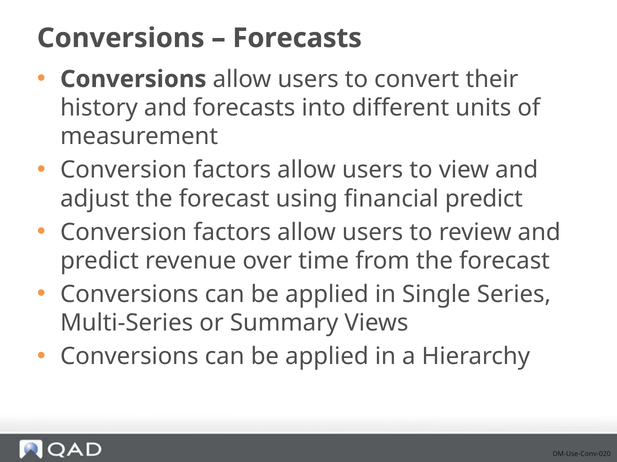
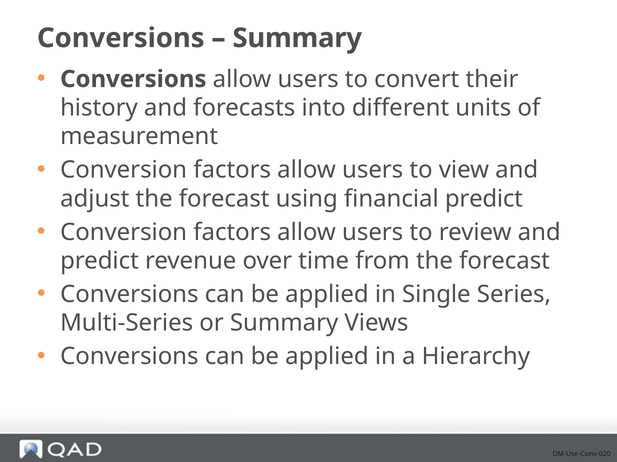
Forecasts at (297, 38): Forecasts -> Summary
